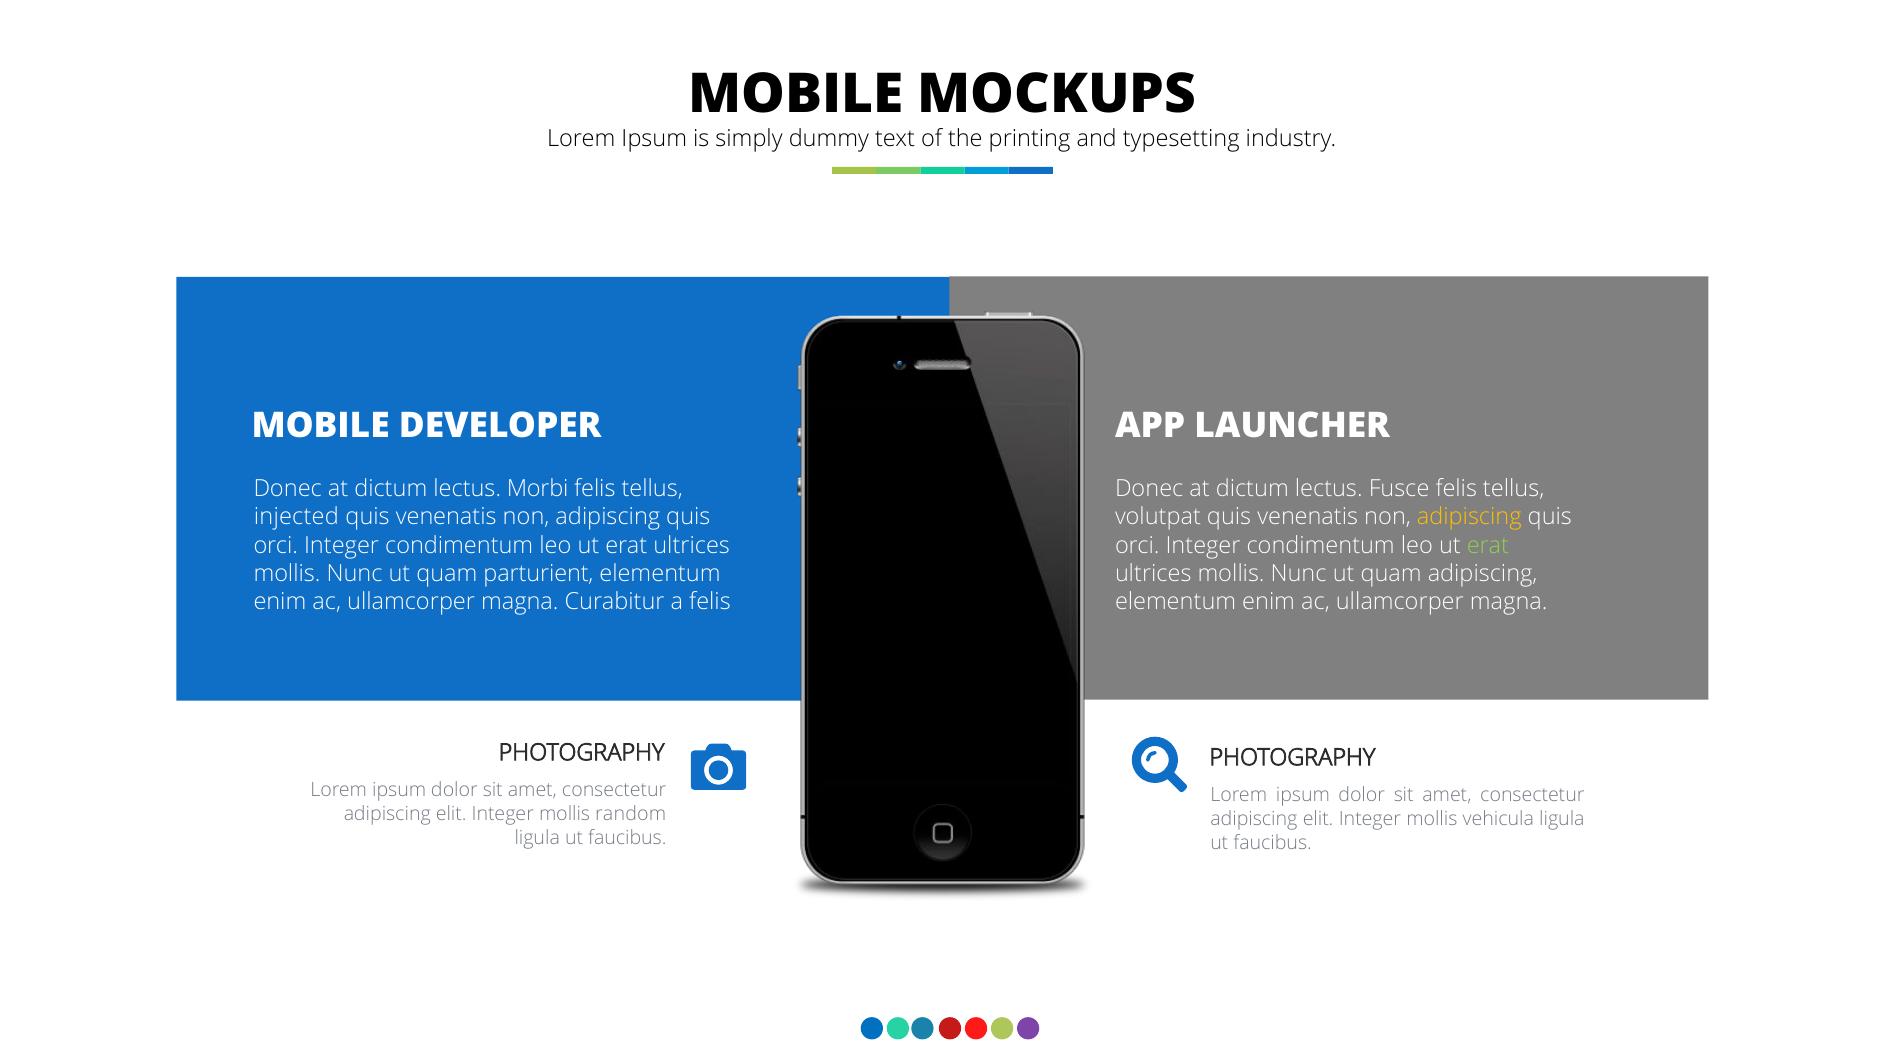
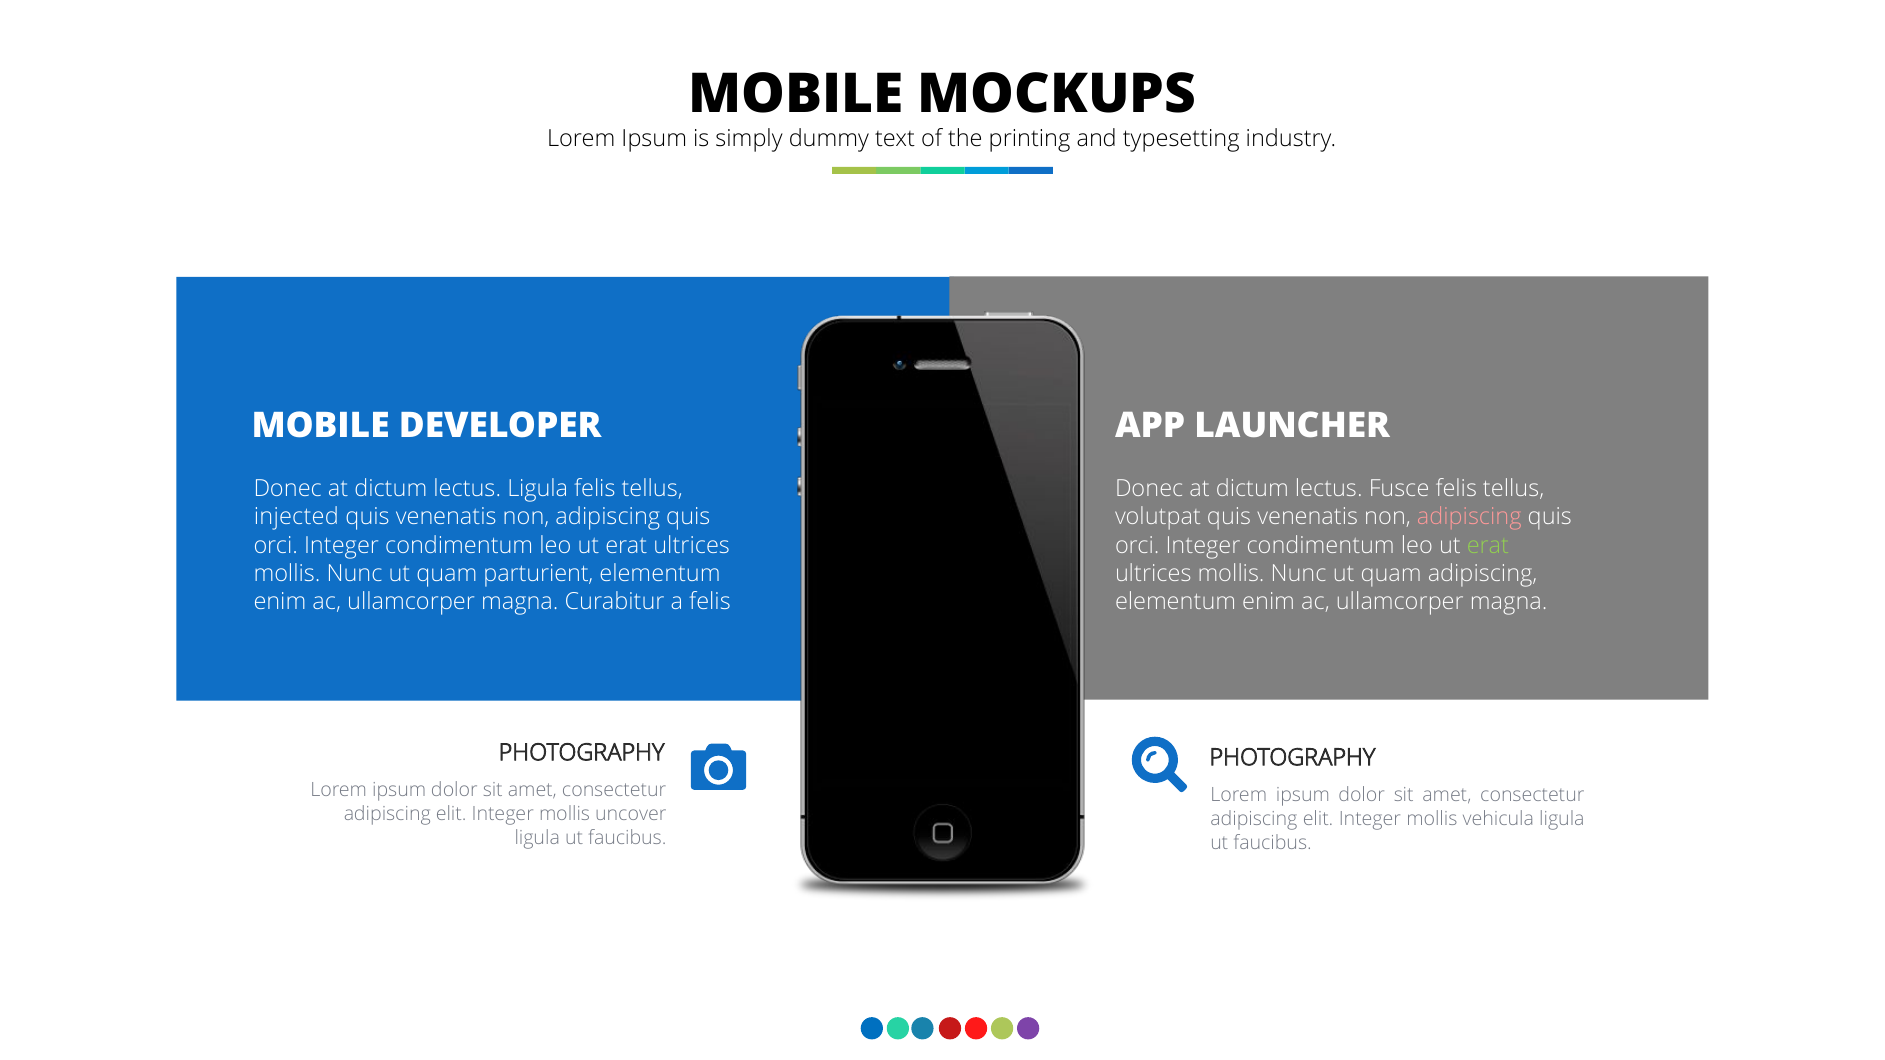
lectus Morbi: Morbi -> Ligula
adipiscing at (1469, 517) colour: yellow -> pink
random: random -> uncover
